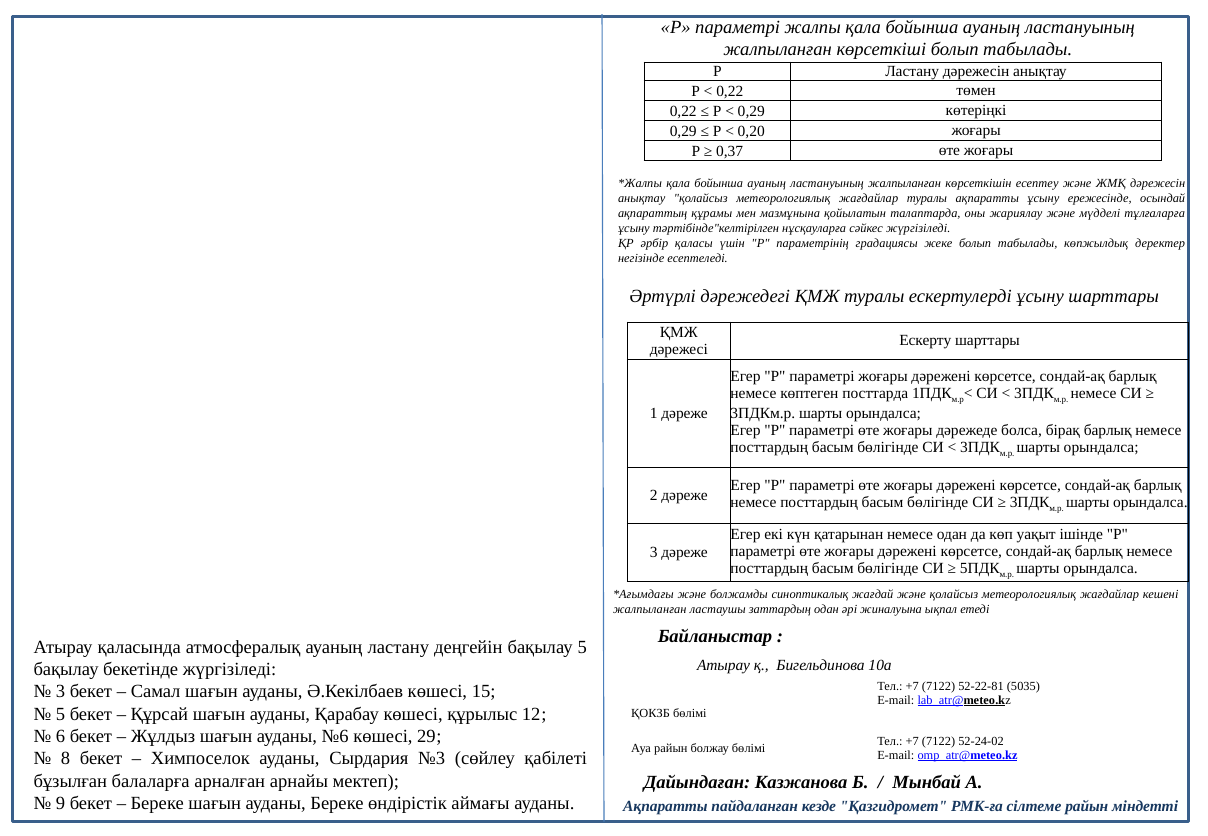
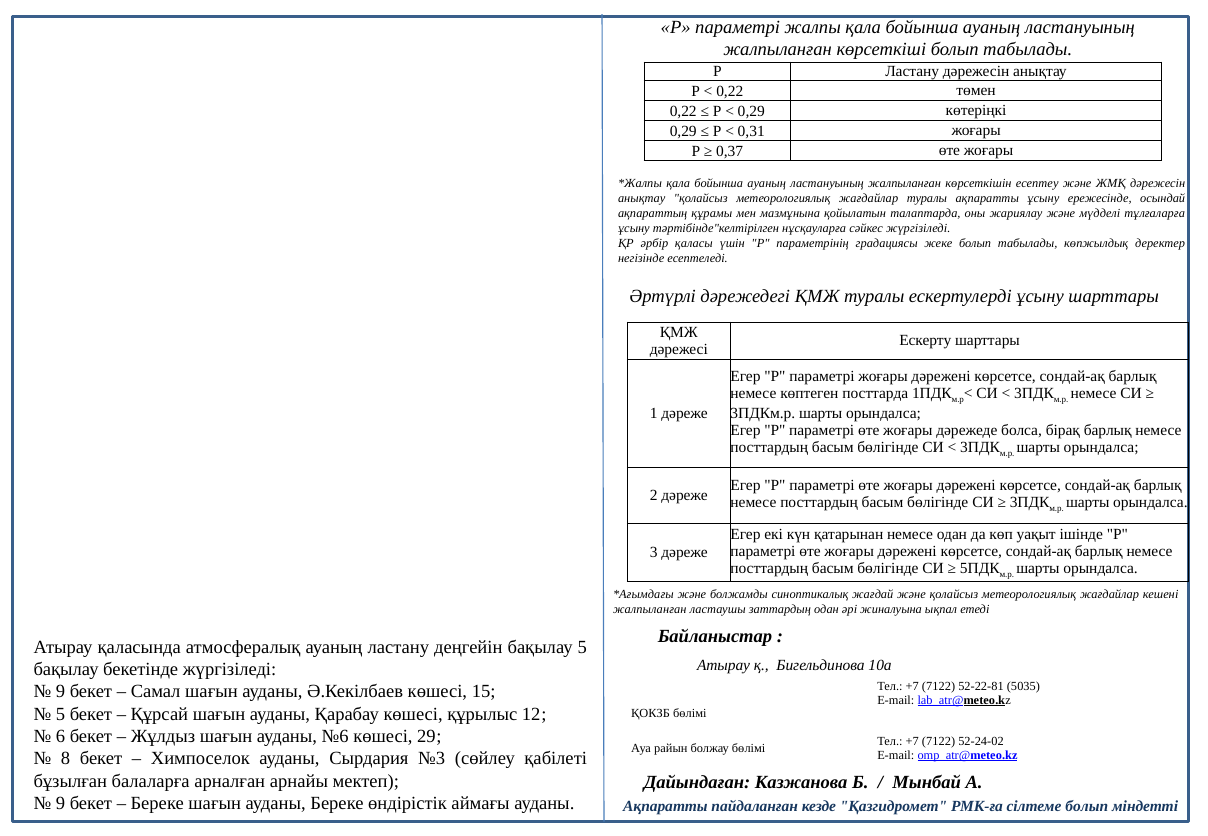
0,20: 0,20 -> 0,31
3 at (61, 692): 3 -> 9
сілтеме райын: райын -> болып
